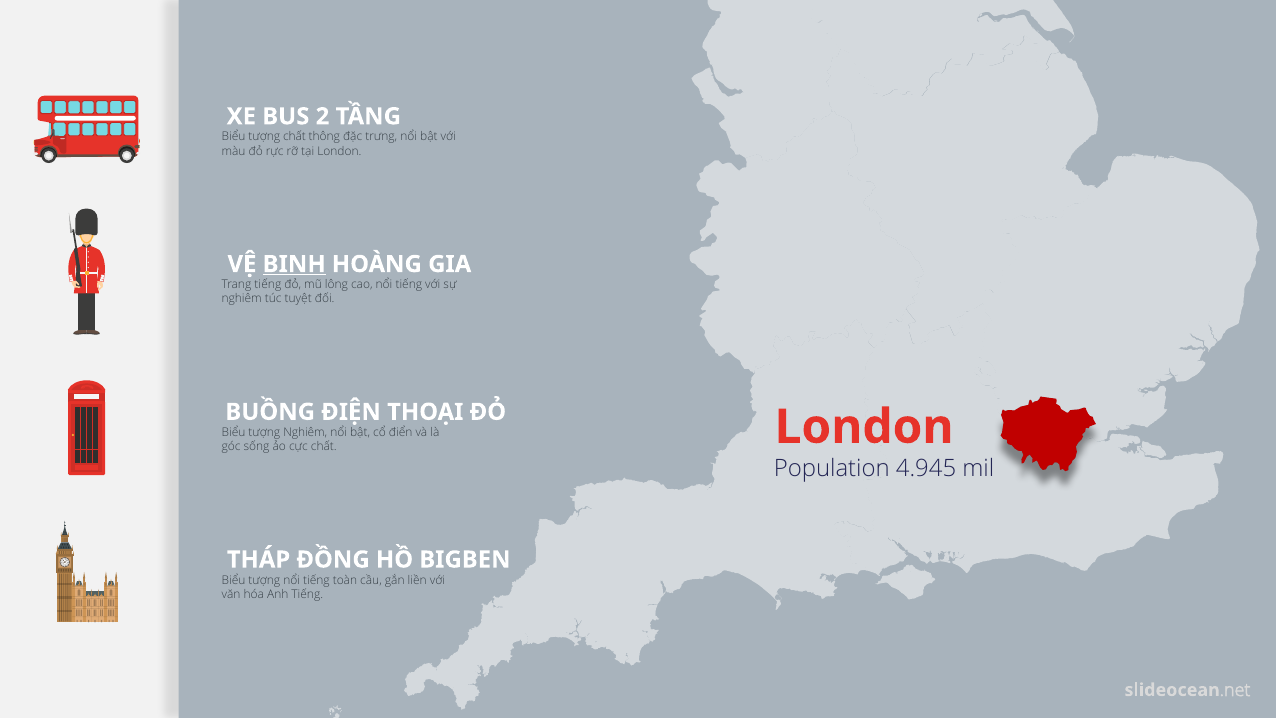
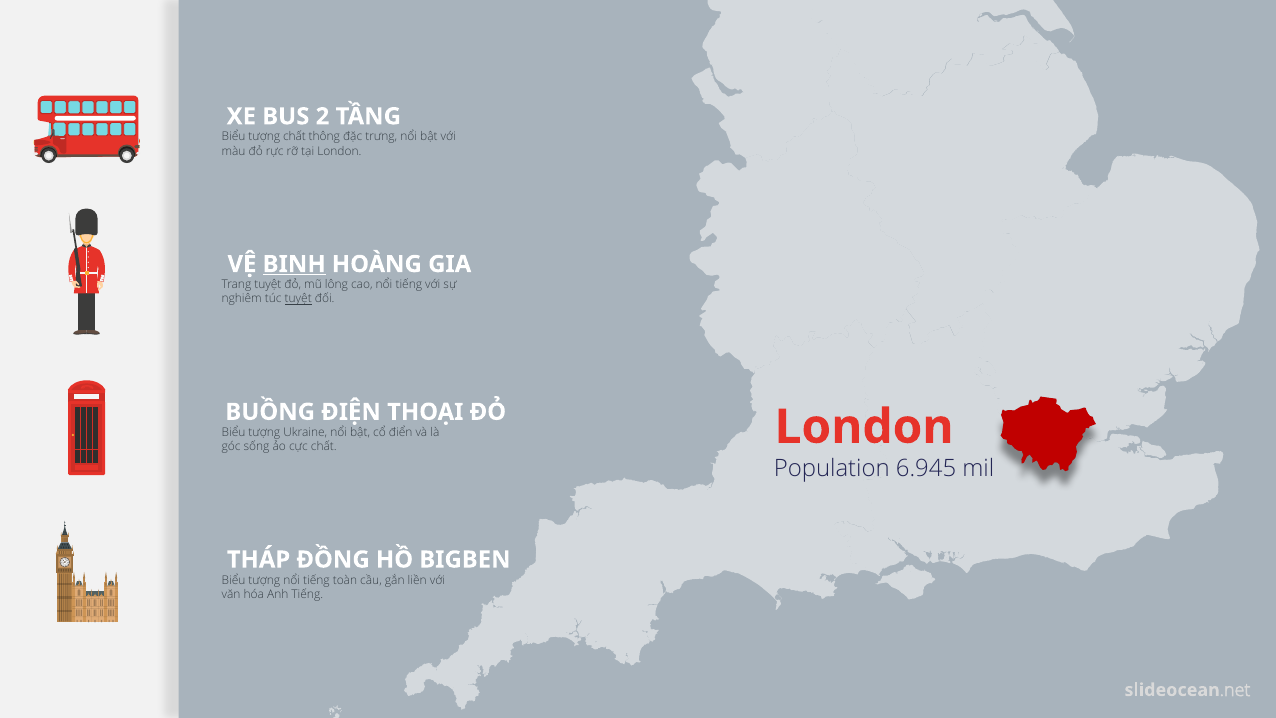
Trang tiếng: tiếng -> tuyệt
tuyệt at (298, 299) underline: none -> present
tượng Nghiêm: Nghiêm -> Ukraine
4.945: 4.945 -> 6.945
